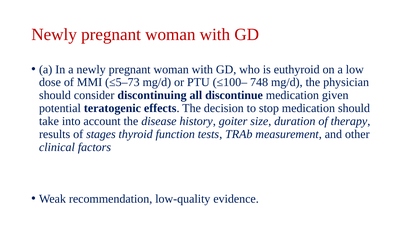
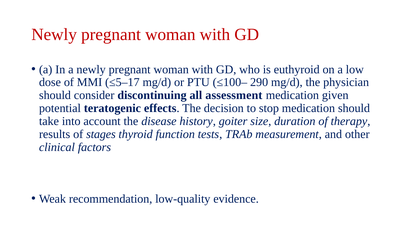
≤5–73: ≤5–73 -> ≤5–17
748: 748 -> 290
discontinue: discontinue -> assessment
